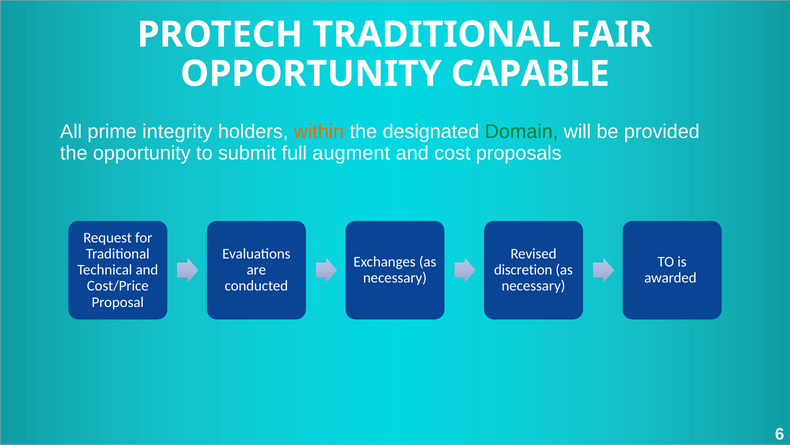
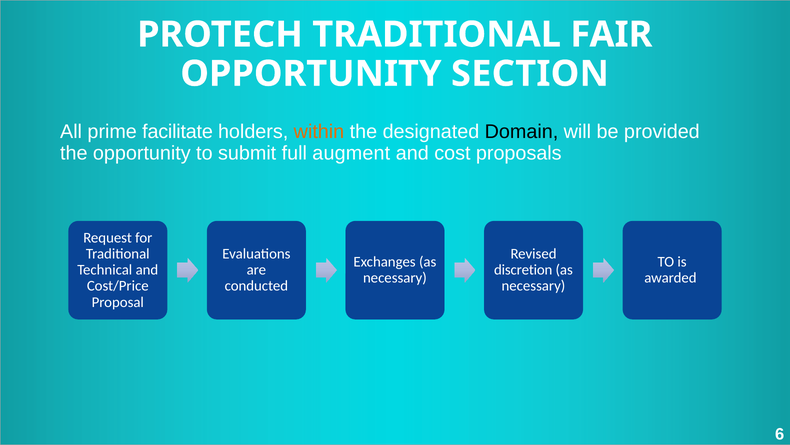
CAPABLE: CAPABLE -> SECTION
integrity: integrity -> facilitate
Domain colour: green -> black
